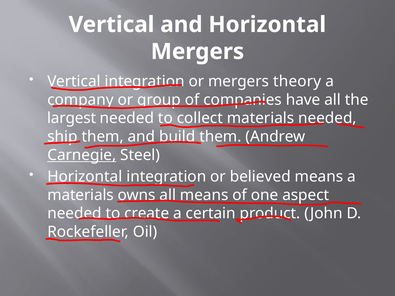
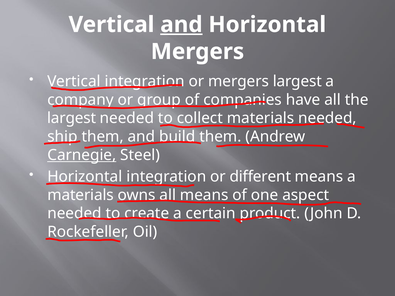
and at (181, 25) underline: none -> present
mergers theory: theory -> largest
believed: believed -> different
